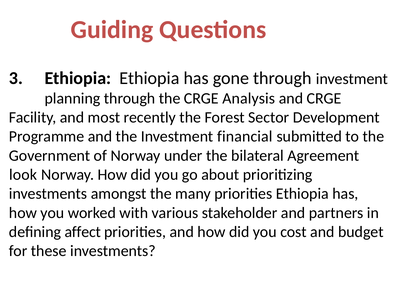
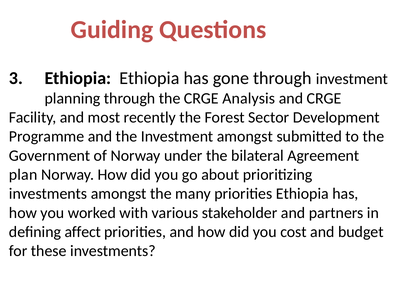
Investment financial: financial -> amongst
look: look -> plan
